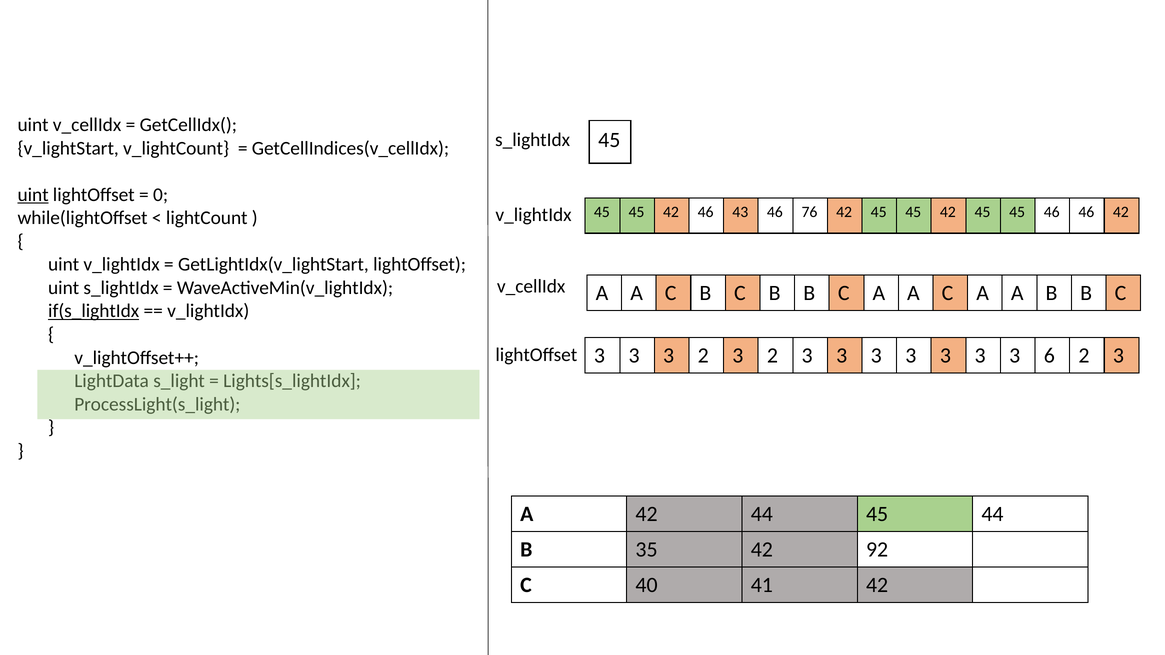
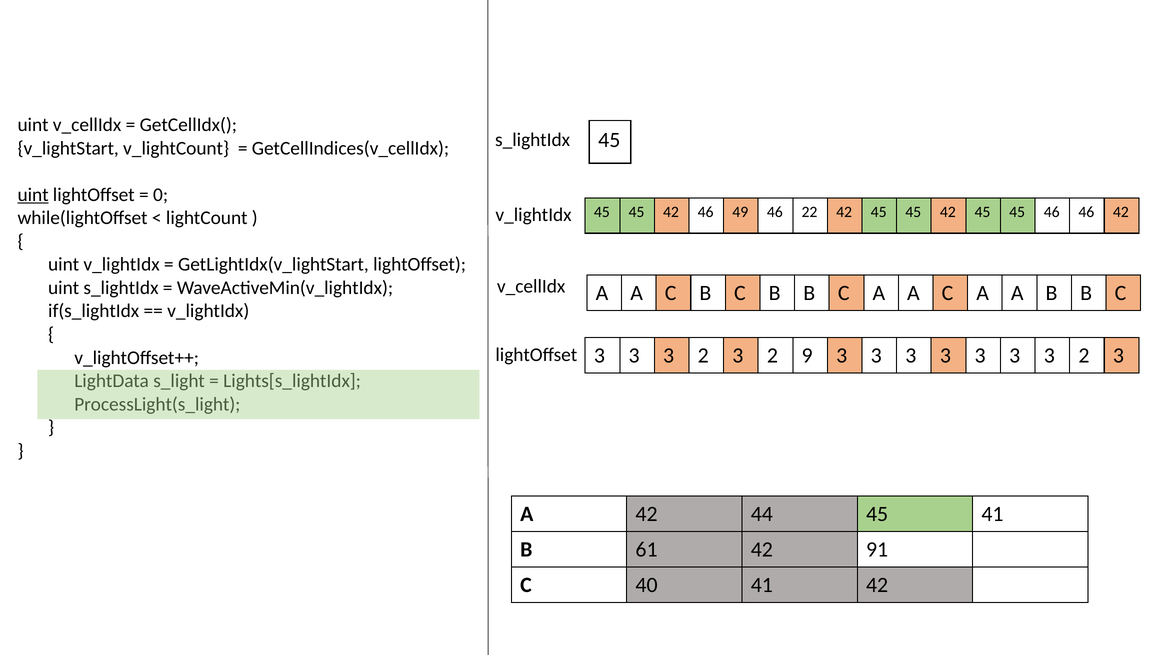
43: 43 -> 49
76: 76 -> 22
if(s_lightIdx underline: present -> none
2 3 2 3: 3 -> 9
6 at (1049, 356): 6 -> 3
45 44: 44 -> 41
35: 35 -> 61
92: 92 -> 91
